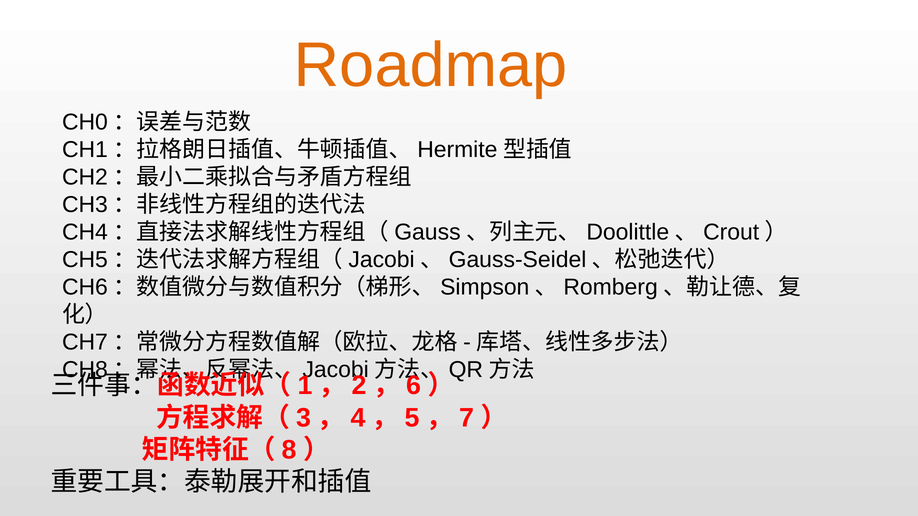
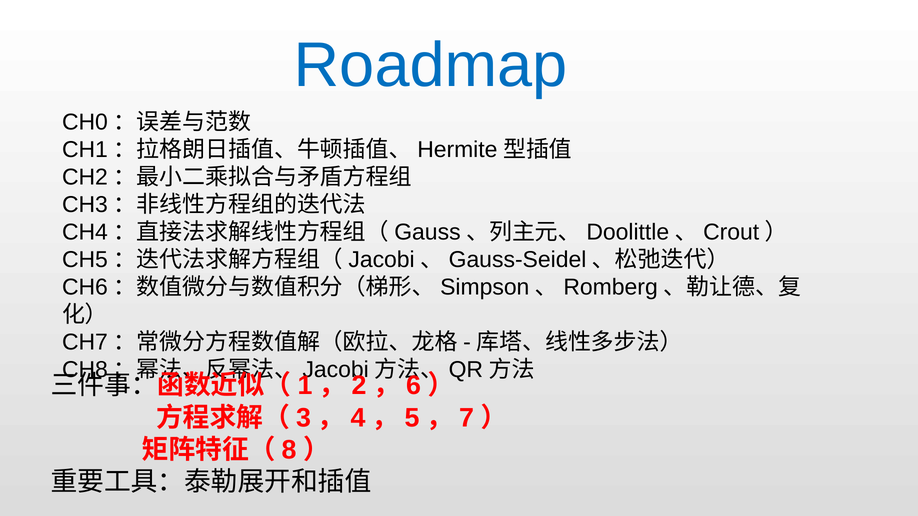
Roadmap colour: orange -> blue
